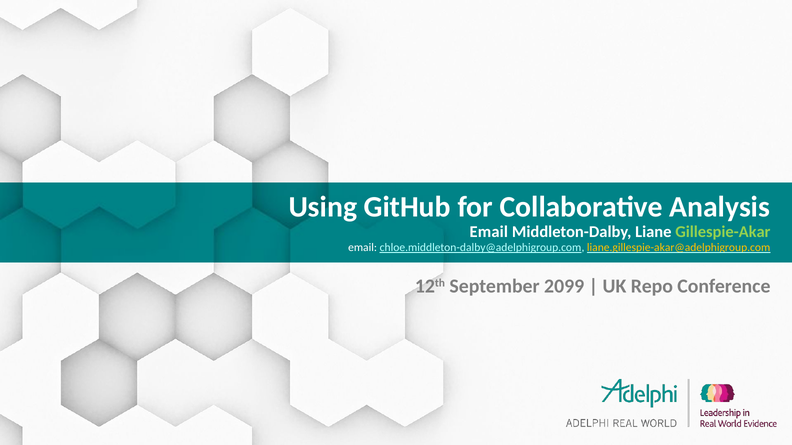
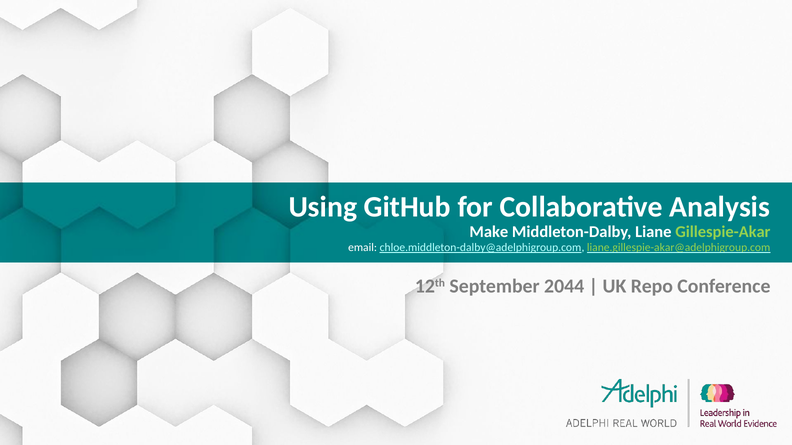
Email at (489, 232): Email -> Make
liane.gillespie-akar@adelphigroup.com colour: yellow -> light green
2099: 2099 -> 2044
